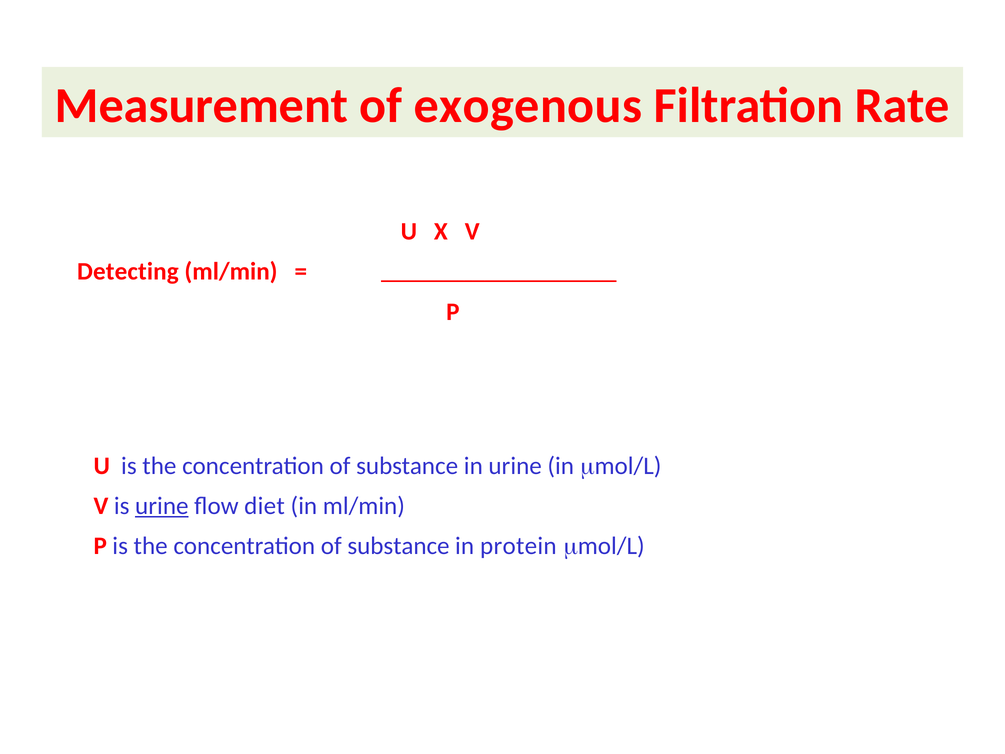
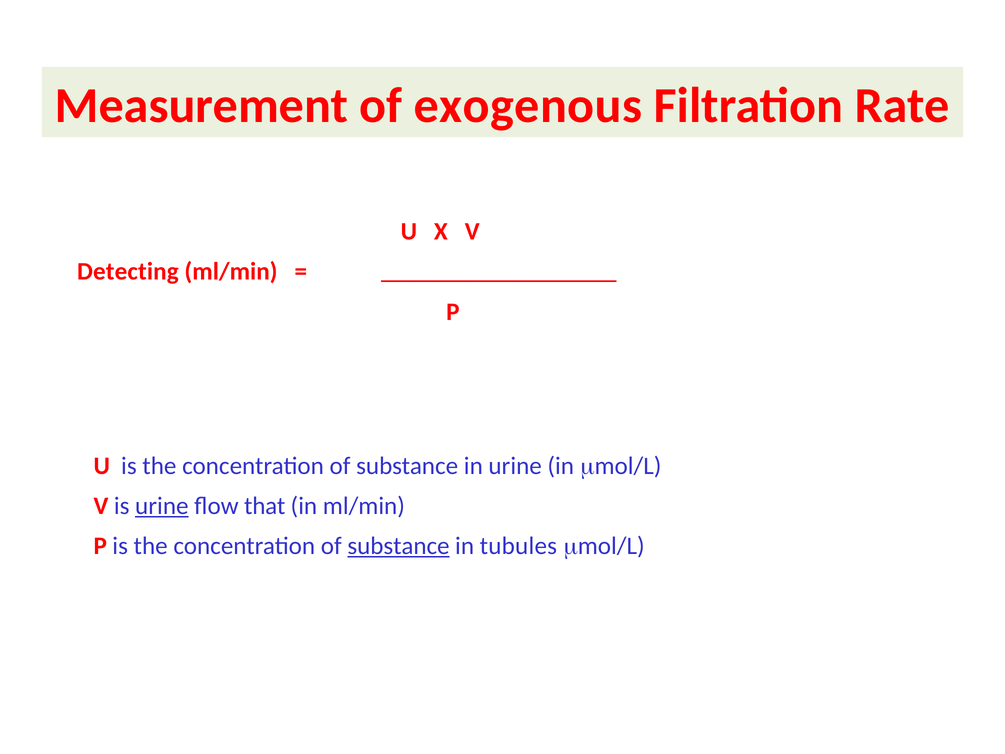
diet: diet -> that
substance at (399, 546) underline: none -> present
protein: protein -> tubules
